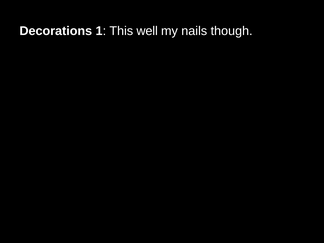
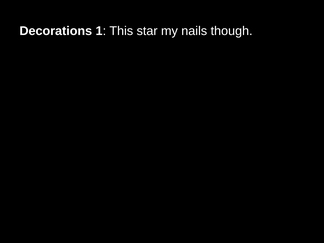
well: well -> star
